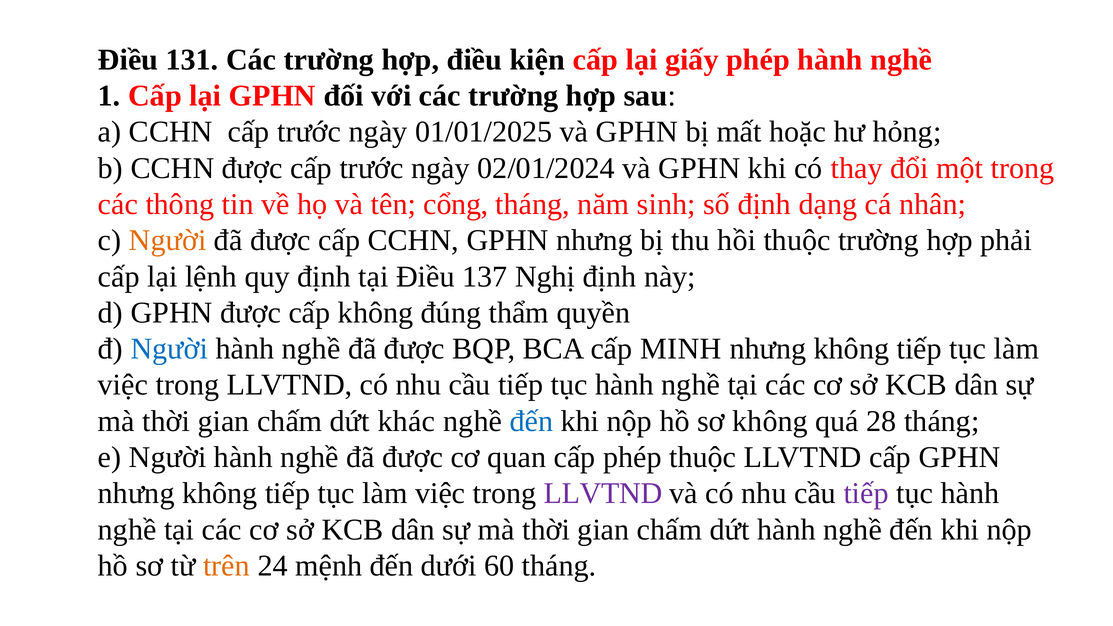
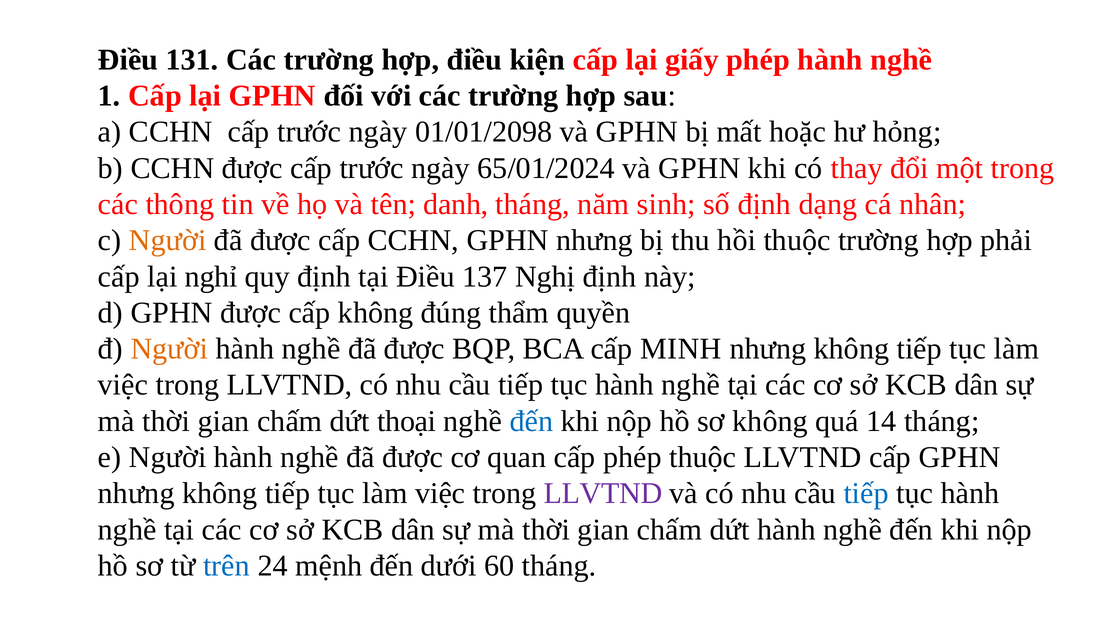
01/01/2025: 01/01/2025 -> 01/01/2098
02/01/2024: 02/01/2024 -> 65/01/2024
cổng: cổng -> danh
lệnh: lệnh -> nghỉ
Người at (169, 349) colour: blue -> orange
khác: khác -> thoại
28: 28 -> 14
tiếp at (866, 493) colour: purple -> blue
trên colour: orange -> blue
